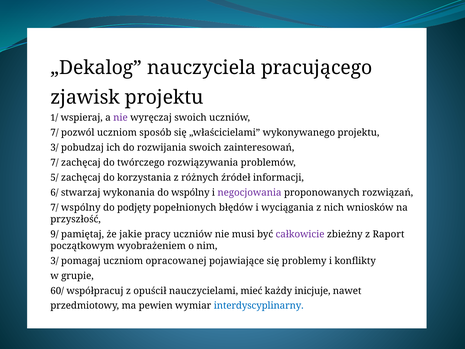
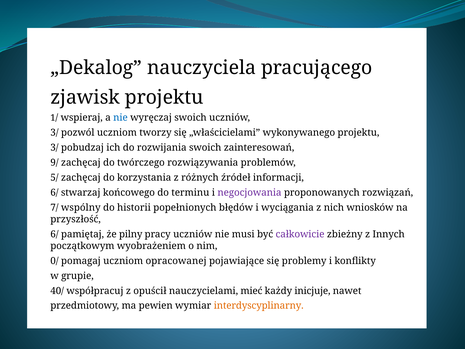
nie at (120, 118) colour: purple -> blue
7/ at (54, 133): 7/ -> 3/
sposób: sposób -> tworzy
7/ at (54, 163): 7/ -> 9/
wykonania: wykonania -> końcowego
do wspólny: wspólny -> terminu
podjęty: podjęty -> historii
9/ at (54, 234): 9/ -> 6/
jakie: jakie -> pilny
Raport: Raport -> Innych
3/ at (54, 261): 3/ -> 0/
60/: 60/ -> 40/
interdyscyplinarny colour: blue -> orange
